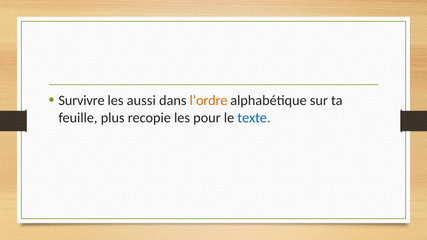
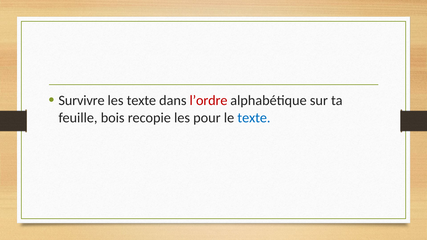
les aussi: aussi -> texte
l’ordre colour: orange -> red
plus: plus -> bois
